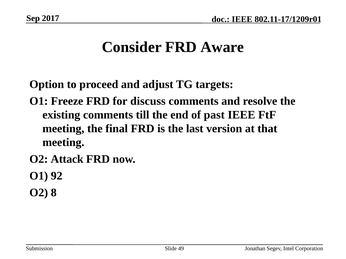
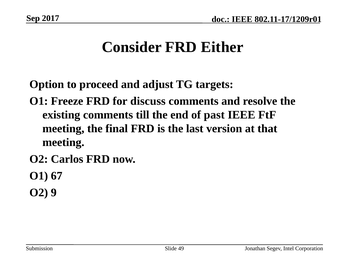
Aware: Aware -> Either
Attack: Attack -> Carlos
92: 92 -> 67
8: 8 -> 9
